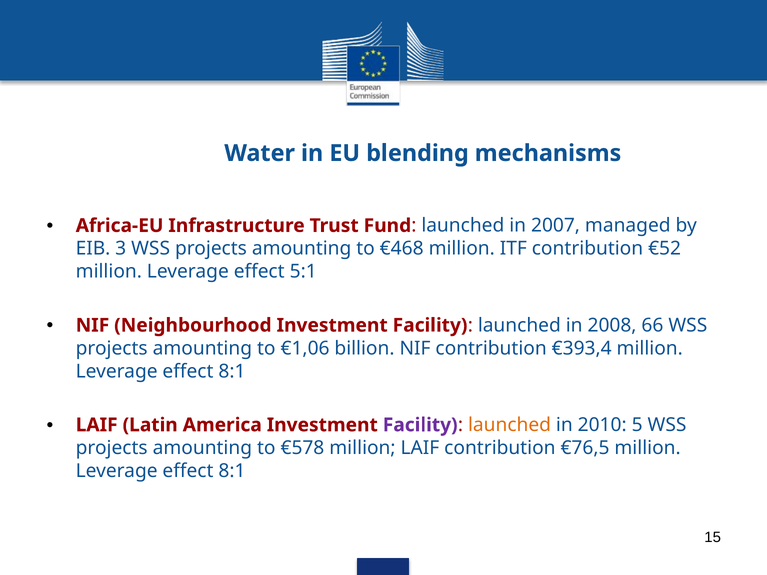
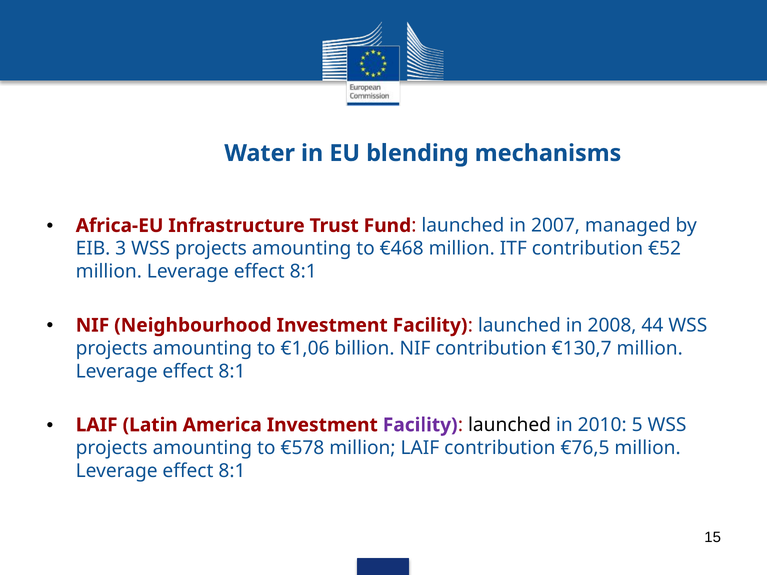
5:1 at (303, 272): 5:1 -> 8:1
66: 66 -> 44
€393,4: €393,4 -> €130,7
launched at (510, 425) colour: orange -> black
